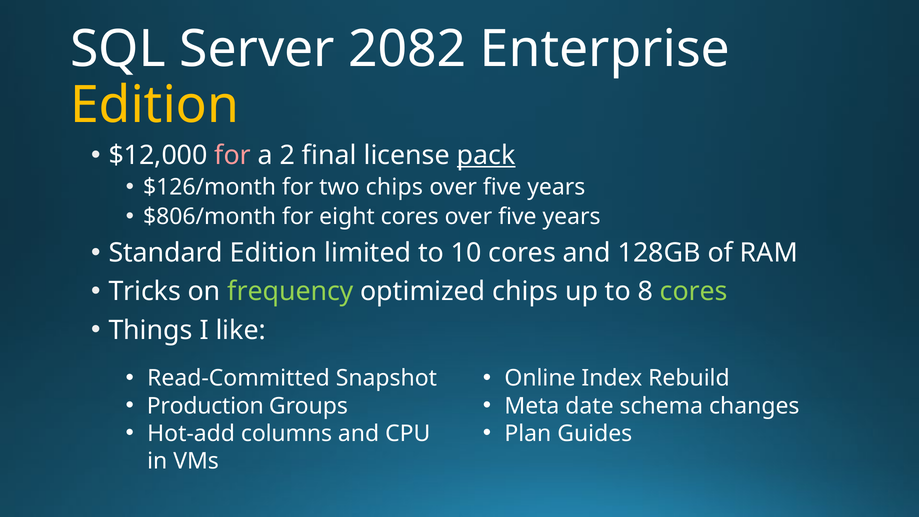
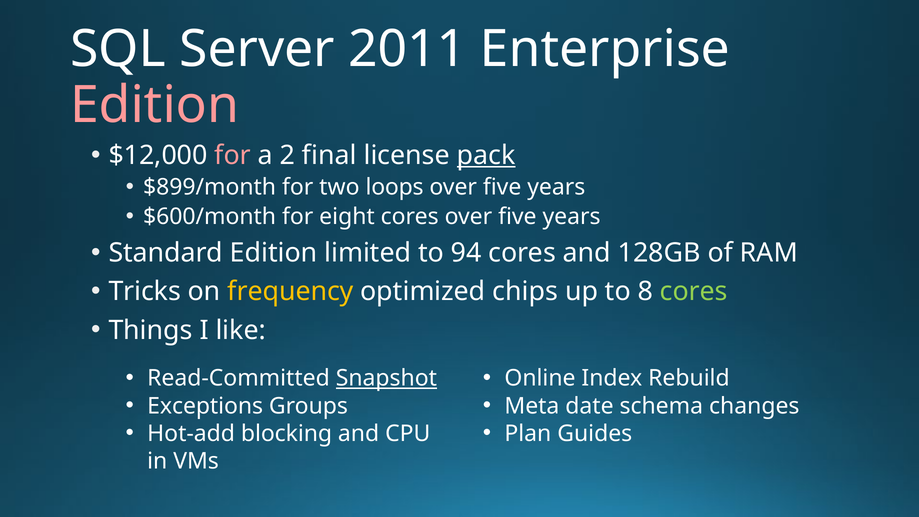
2082: 2082 -> 2011
Edition at (155, 105) colour: yellow -> pink
$126/month: $126/month -> $899/month
two chips: chips -> loops
$806/month: $806/month -> $600/month
10: 10 -> 94
frequency colour: light green -> yellow
Snapshot underline: none -> present
Production: Production -> Exceptions
columns: columns -> blocking
